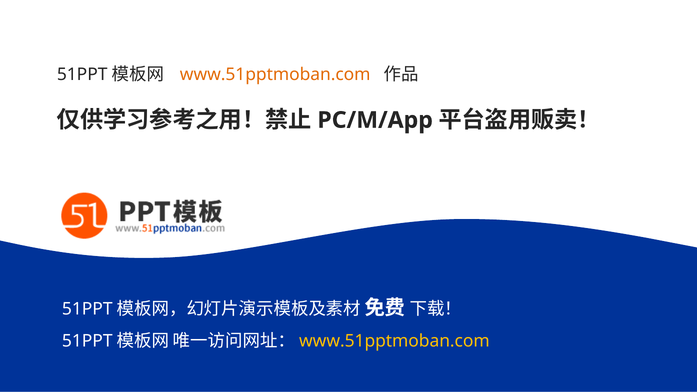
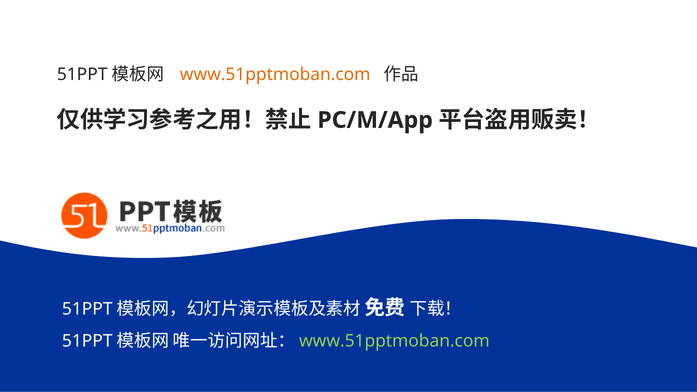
www.51pptmoban.com at (394, 341) colour: yellow -> light green
